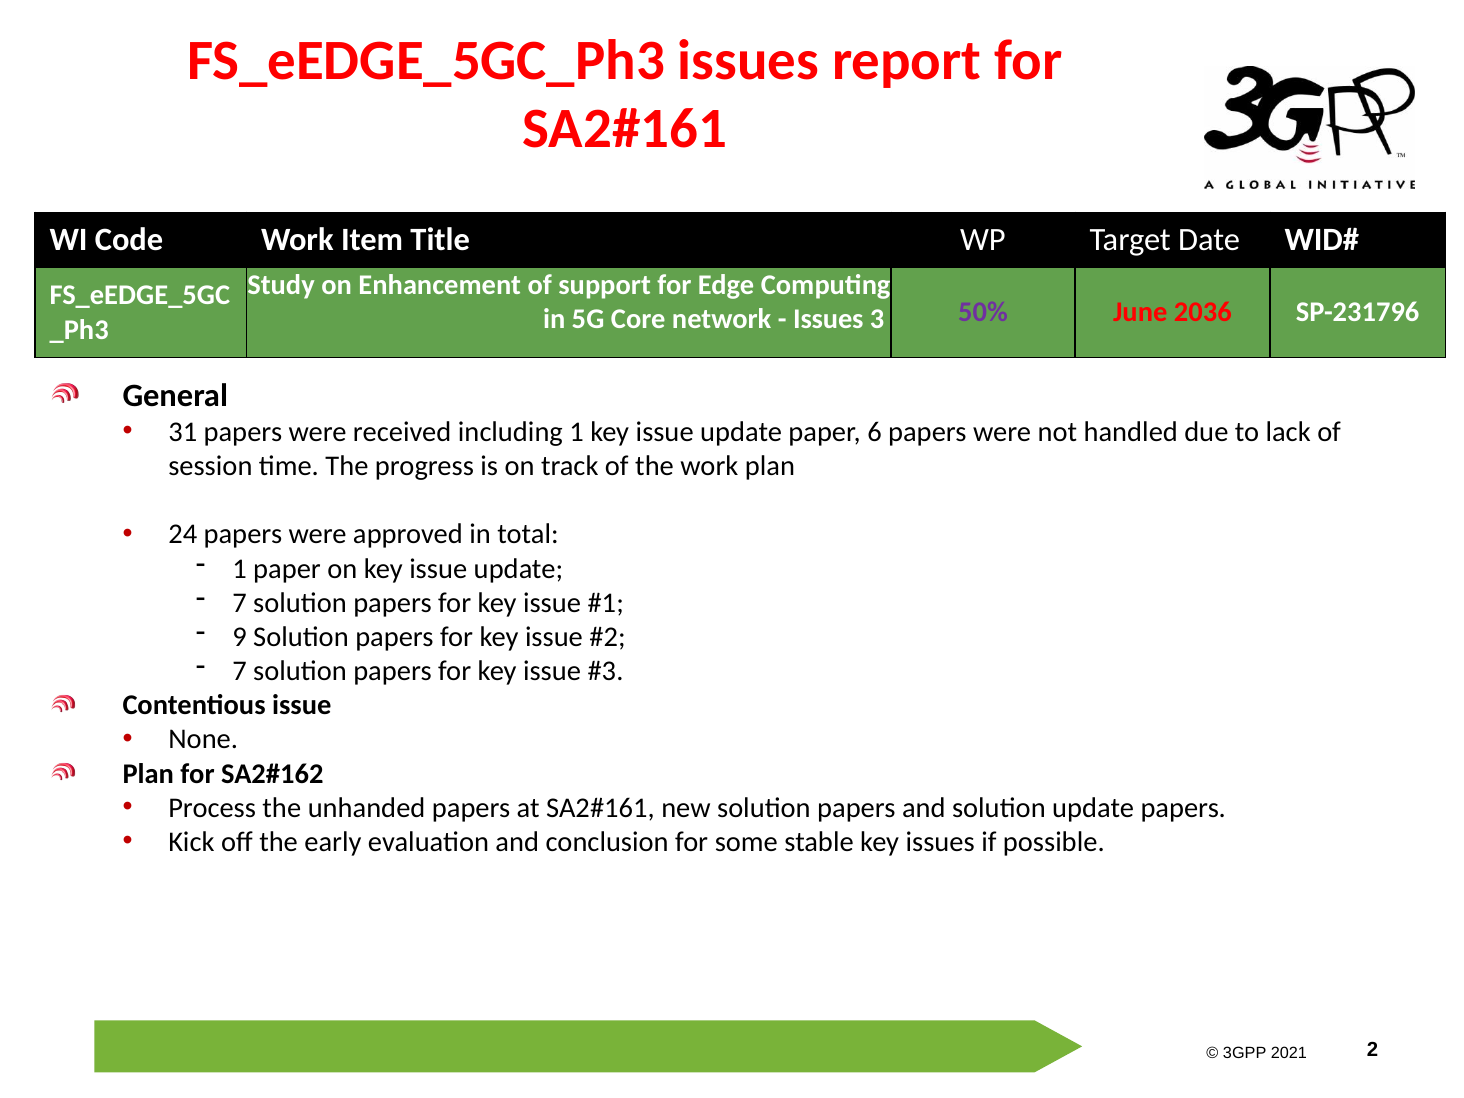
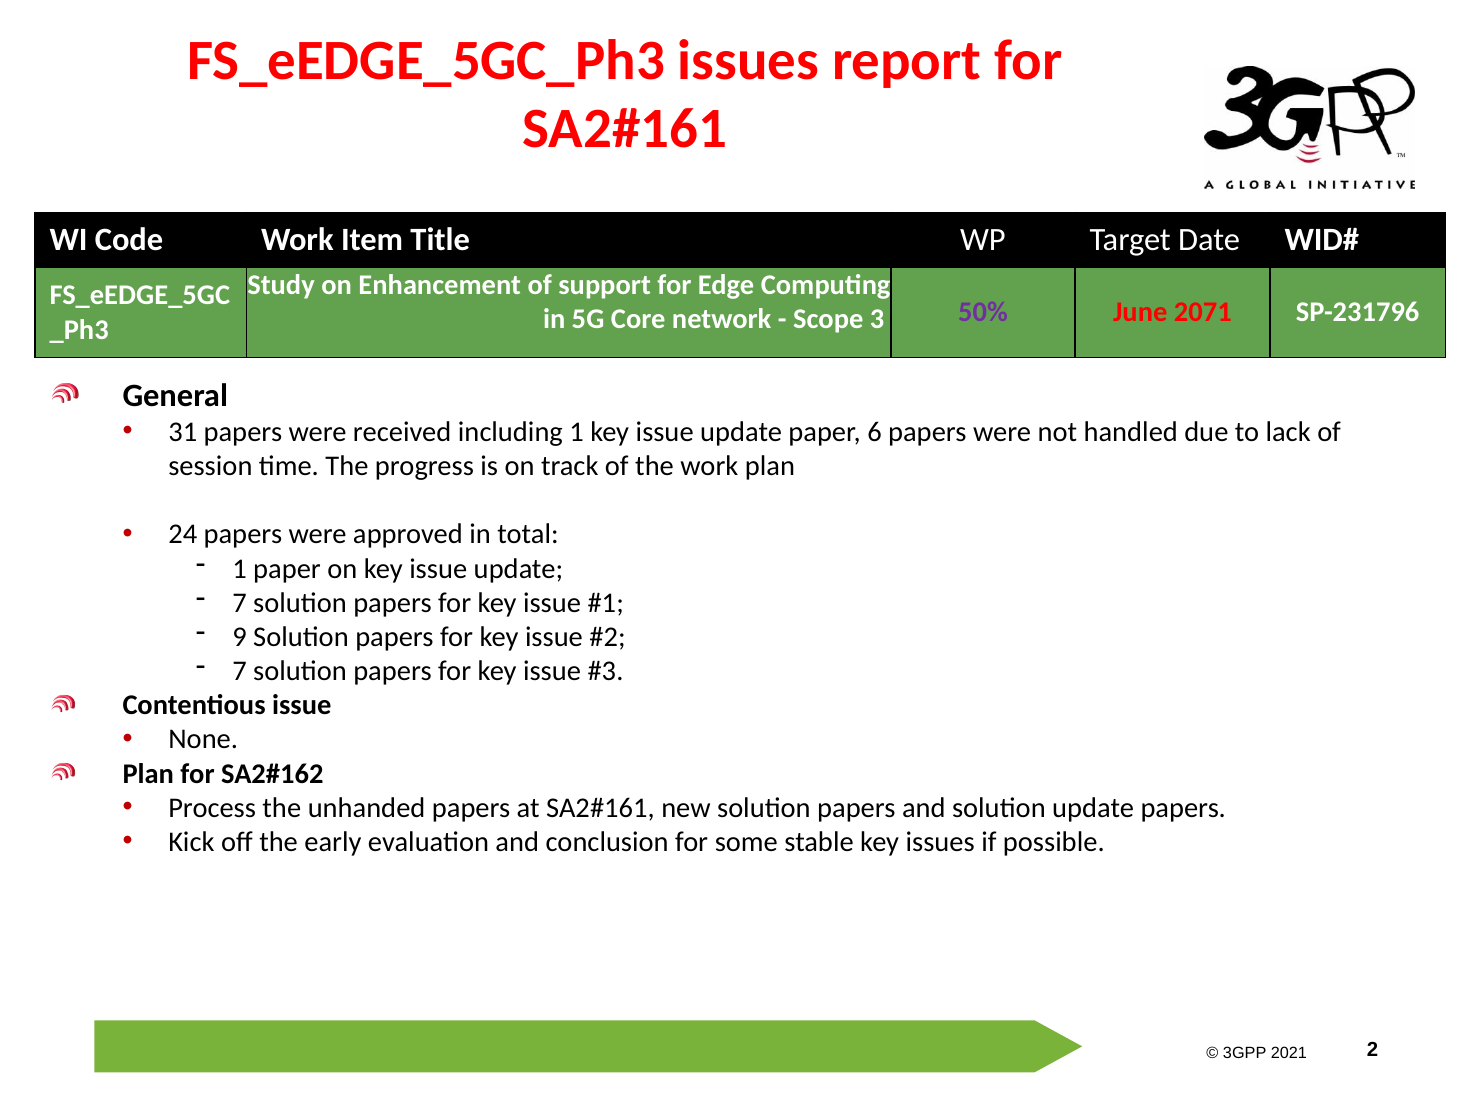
Issues at (828, 319): Issues -> Scope
2036: 2036 -> 2071
